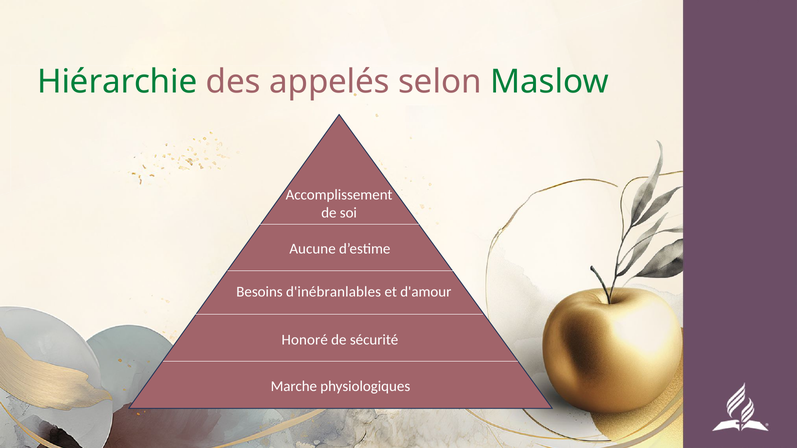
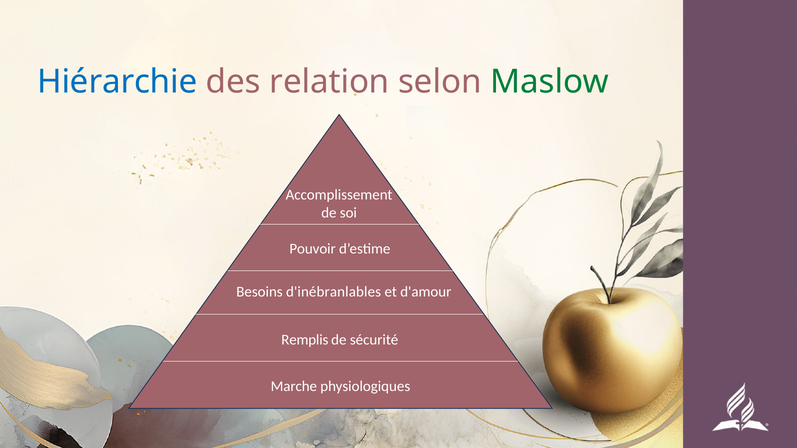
Hiérarchie colour: green -> blue
appelés: appelés -> relation
Aucune: Aucune -> Pouvoir
Honoré: Honoré -> Remplis
